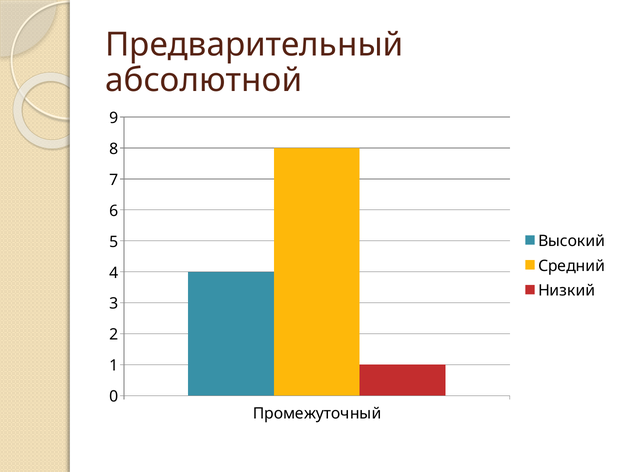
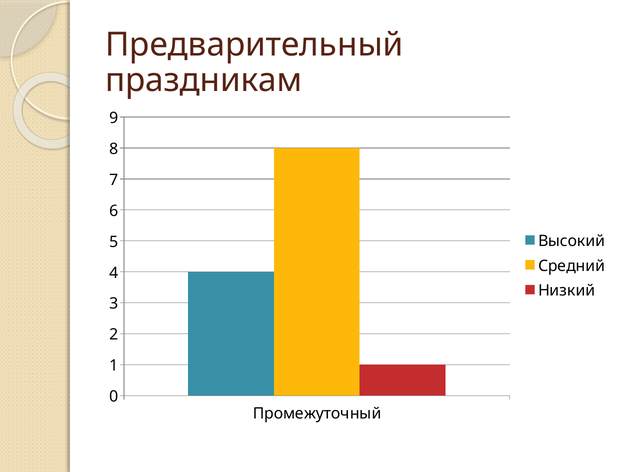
абсолютной: абсолютной -> праздникам
